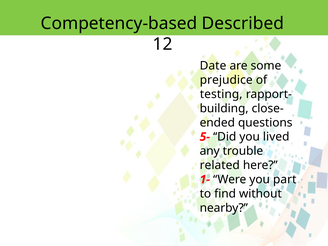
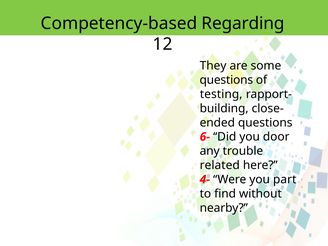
Described: Described -> Regarding
Date: Date -> They
prejudice at (226, 80): prejudice -> questions
5-: 5- -> 6-
lived: lived -> door
1-: 1- -> 4-
